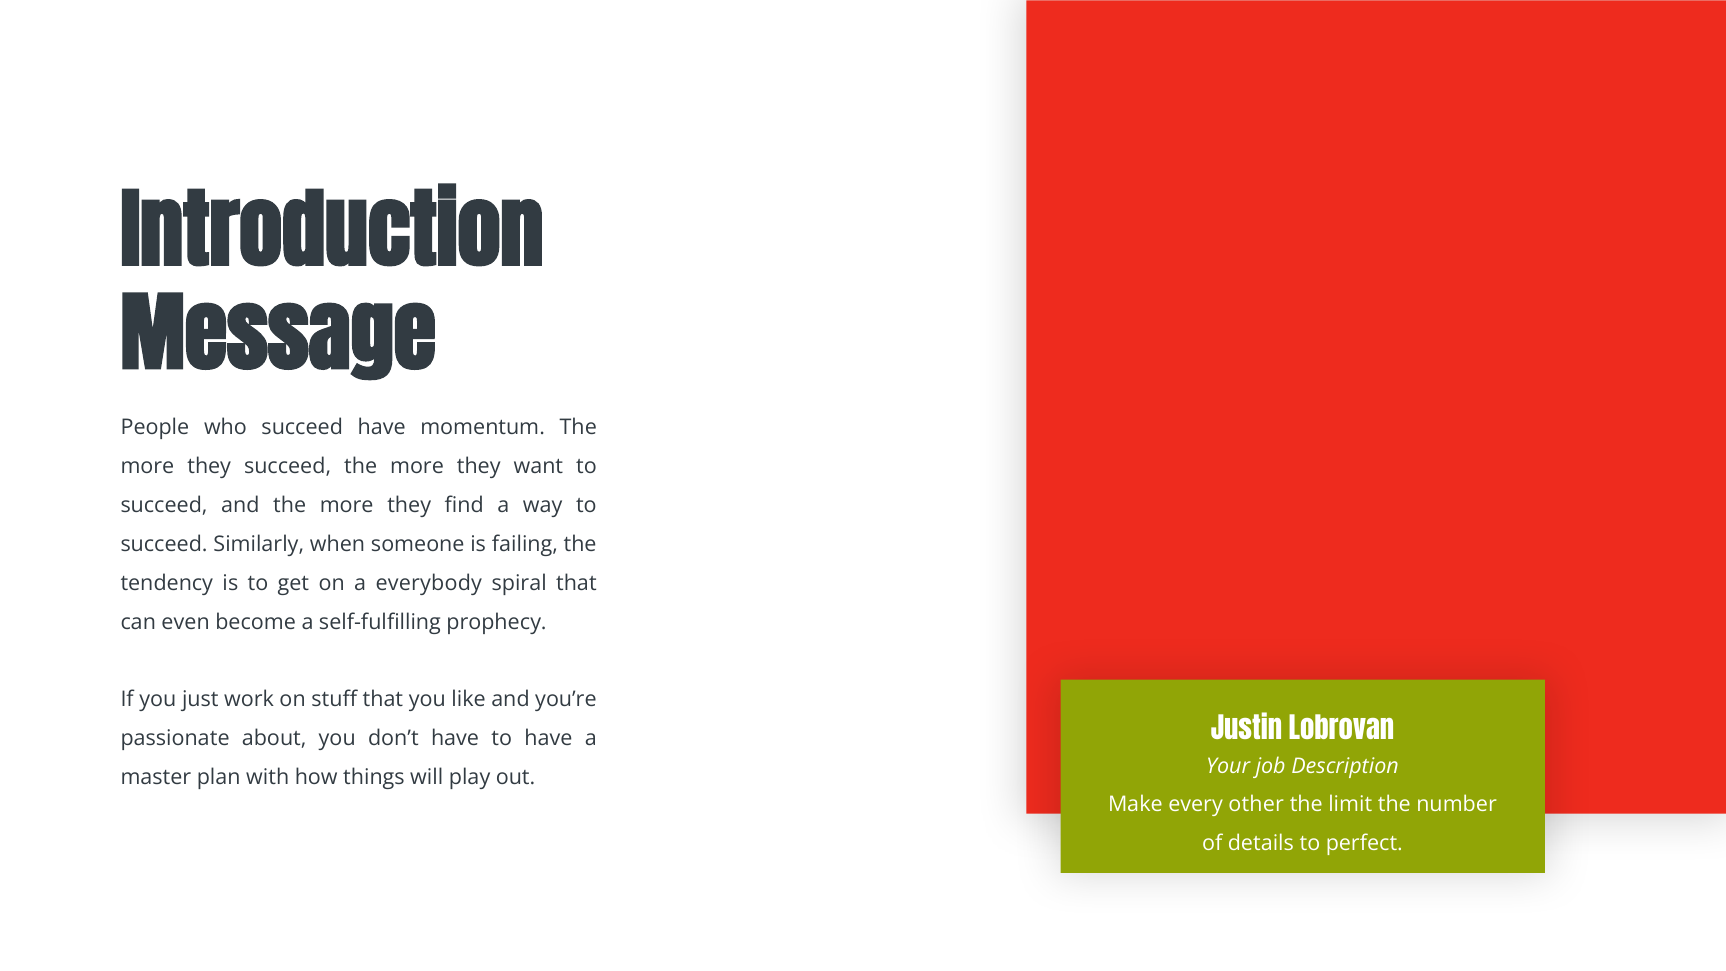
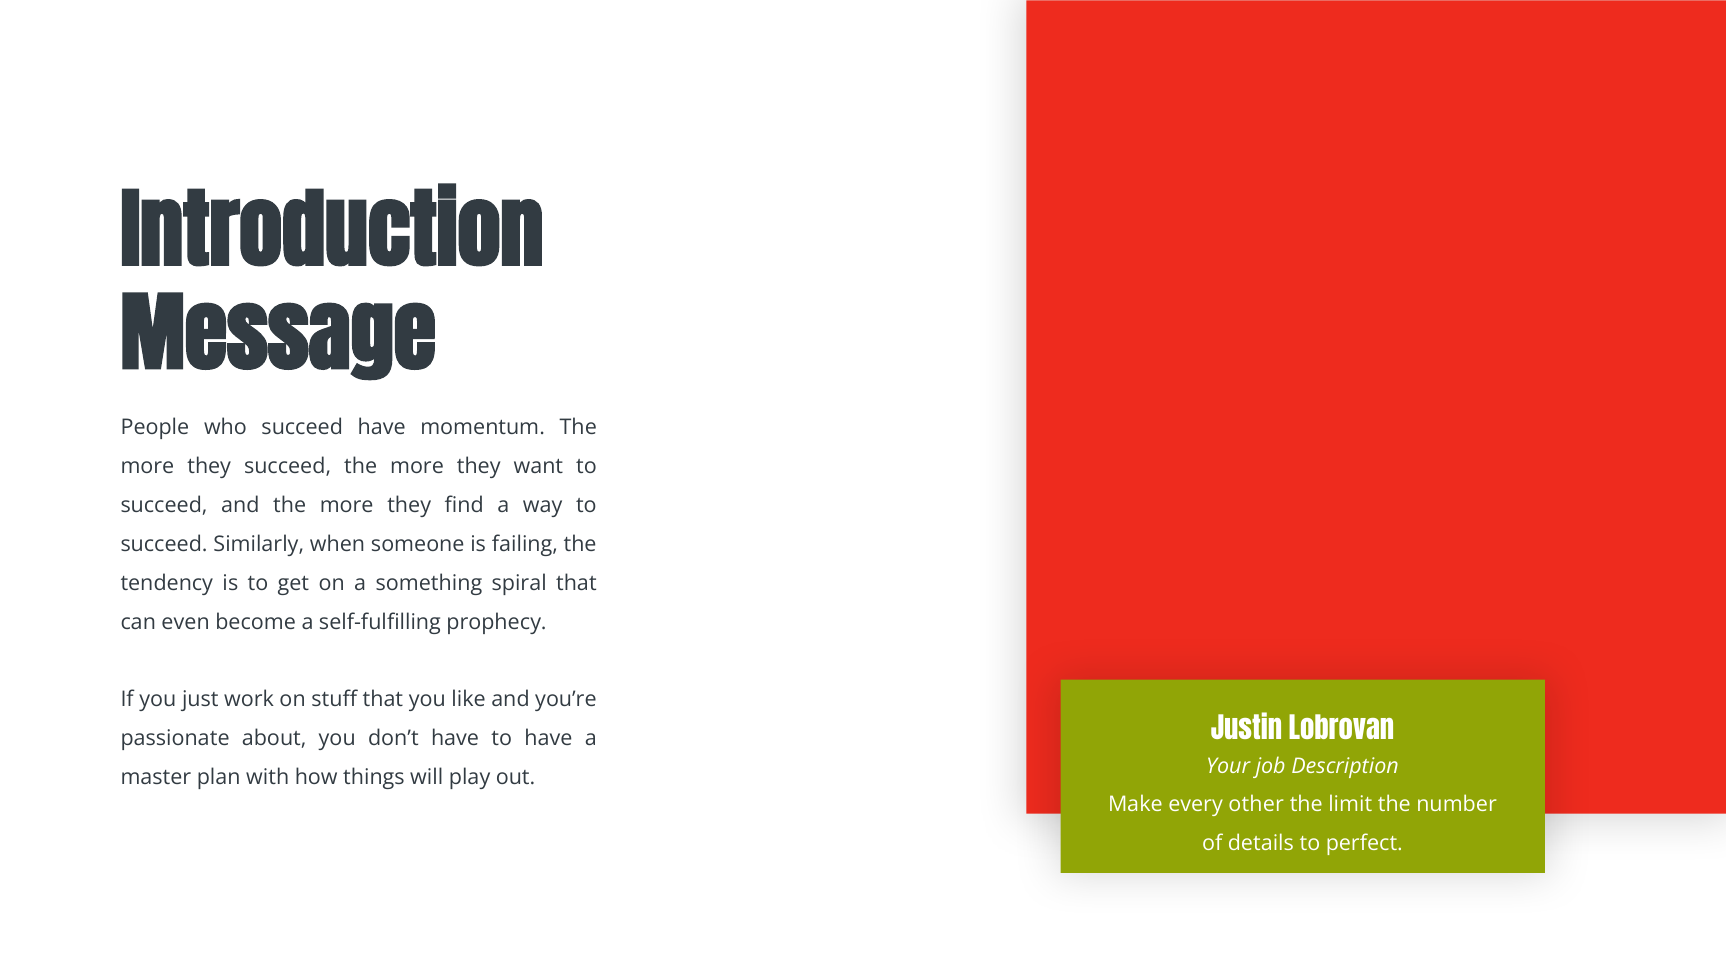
everybody: everybody -> something
